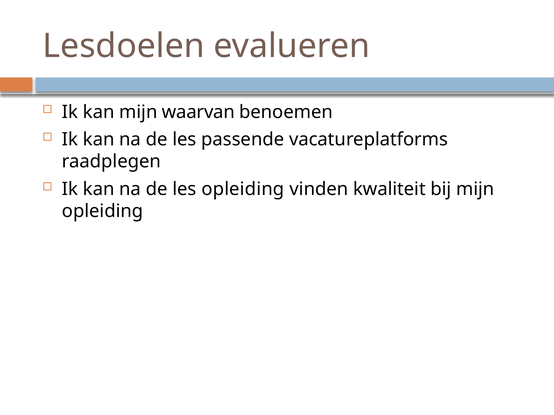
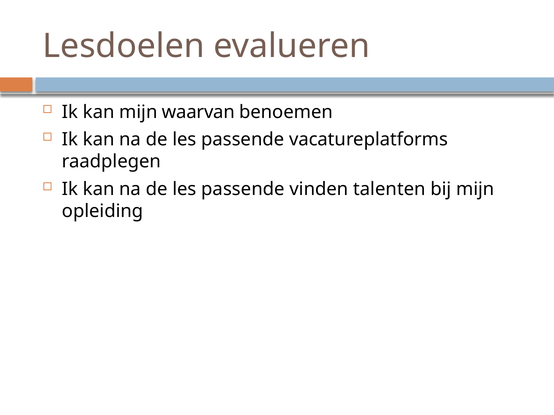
opleiding at (243, 189): opleiding -> passende
kwaliteit: kwaliteit -> talenten
